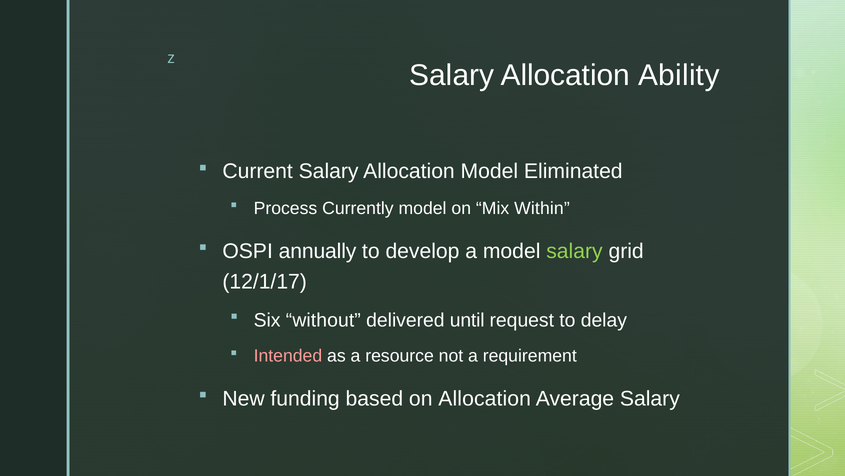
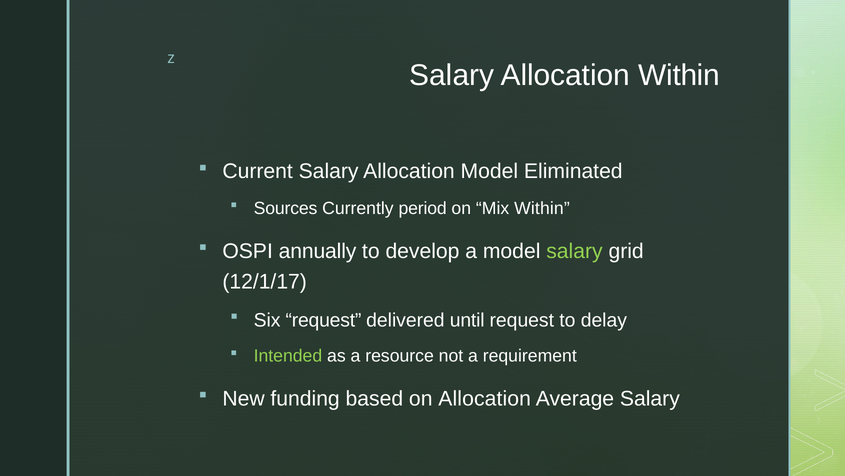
Allocation Ability: Ability -> Within
Process: Process -> Sources
Currently model: model -> period
Six without: without -> request
Intended colour: pink -> light green
